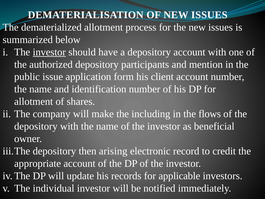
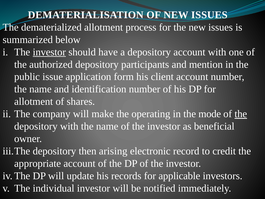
including: including -> operating
flows: flows -> mode
the at (241, 114) underline: none -> present
